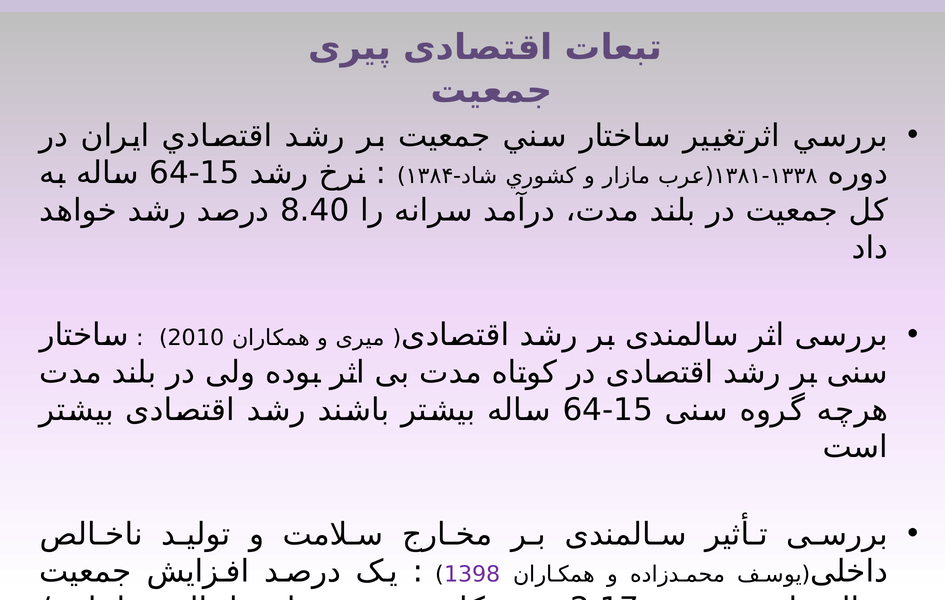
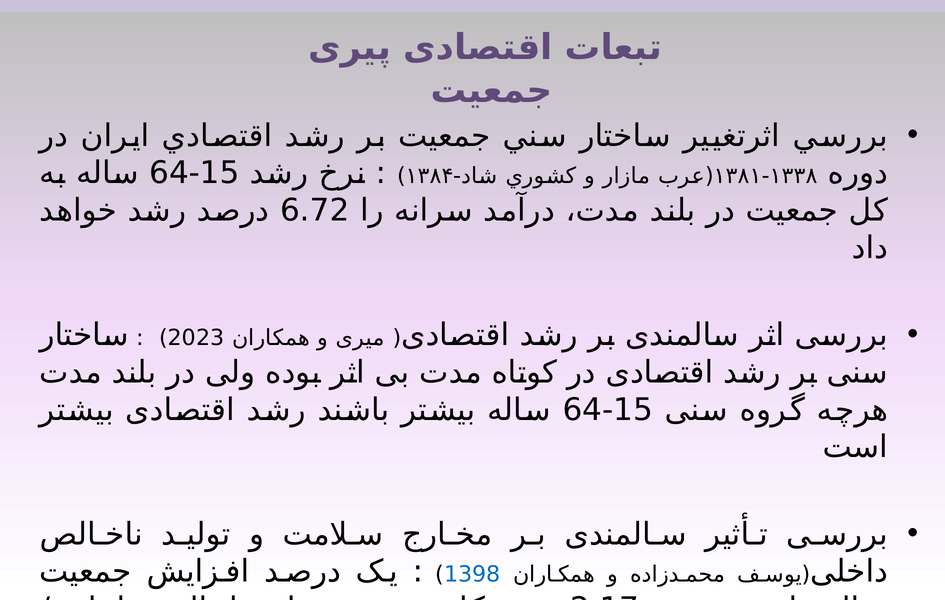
8.40: 8.40 -> 6.72
2010: 2010 -> 2023
1398 colour: purple -> blue
